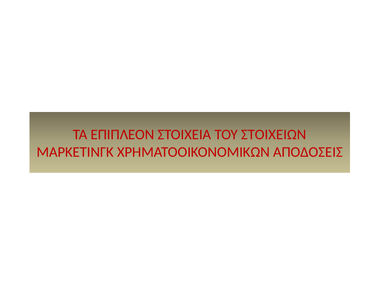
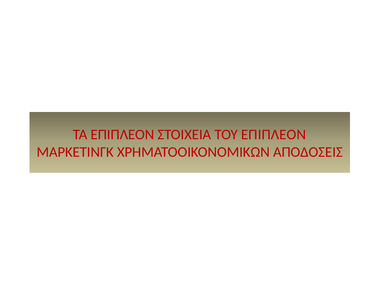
ΤΟΥ ΣΤΟΙΧΕΙΩΝ: ΣΤΟΙΧΕΙΩΝ -> ΕΠΙΠΛΕΟΝ
